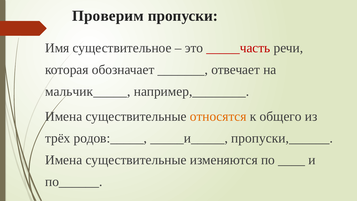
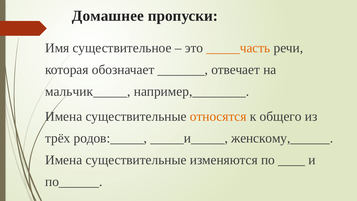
Проверим: Проверим -> Домашнее
_____часть colour: red -> orange
пропуски,______: пропуски,______ -> женскому,______
